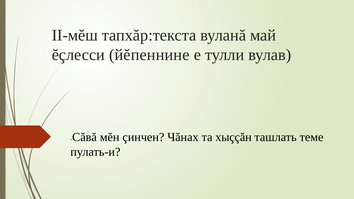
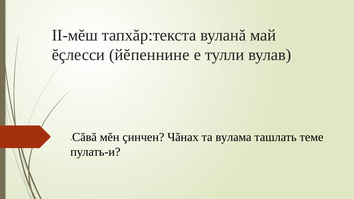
хыççăн: хыççăн -> вулама
